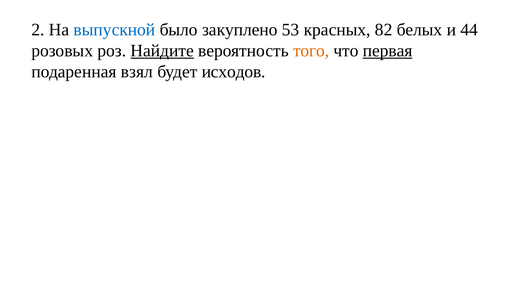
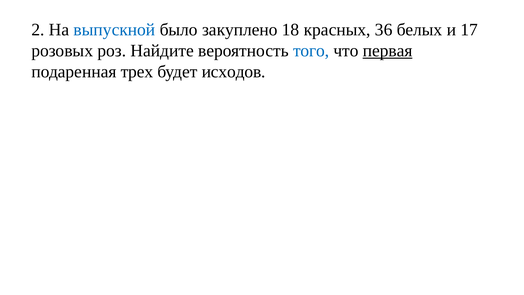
53: 53 -> 18
82: 82 -> 36
44: 44 -> 17
Найдите underline: present -> none
того colour: orange -> blue
взял: взял -> трех
